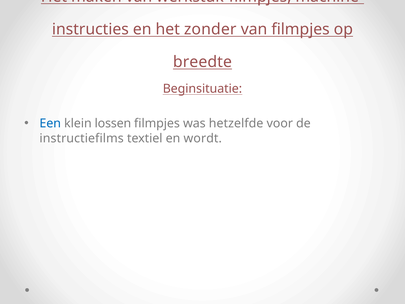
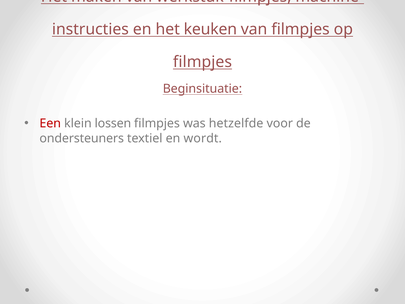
zonder: zonder -> keuken
breedte at (202, 62): breedte -> filmpjes
Een colour: blue -> red
instructiefilms: instructiefilms -> ondersteuners
